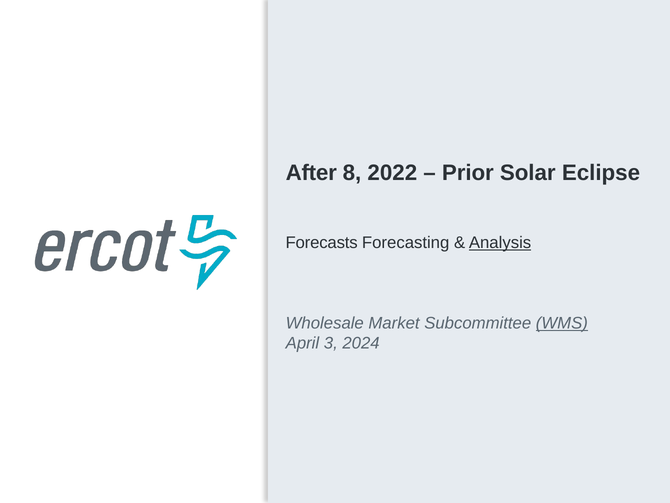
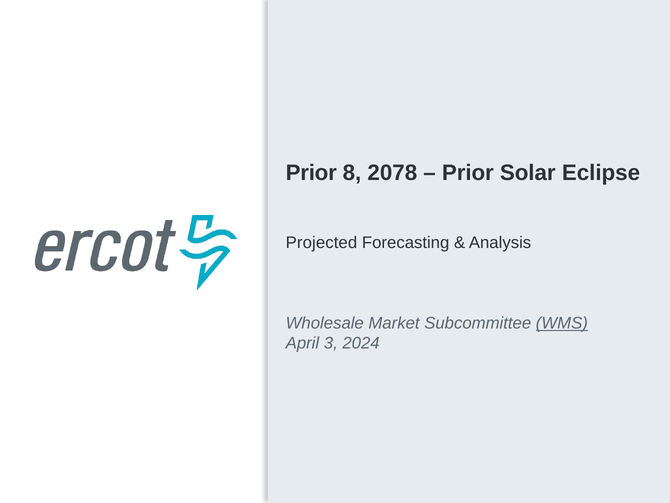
After at (311, 173): After -> Prior
2022: 2022 -> 2078
Forecasts: Forecasts -> Projected
Analysis underline: present -> none
